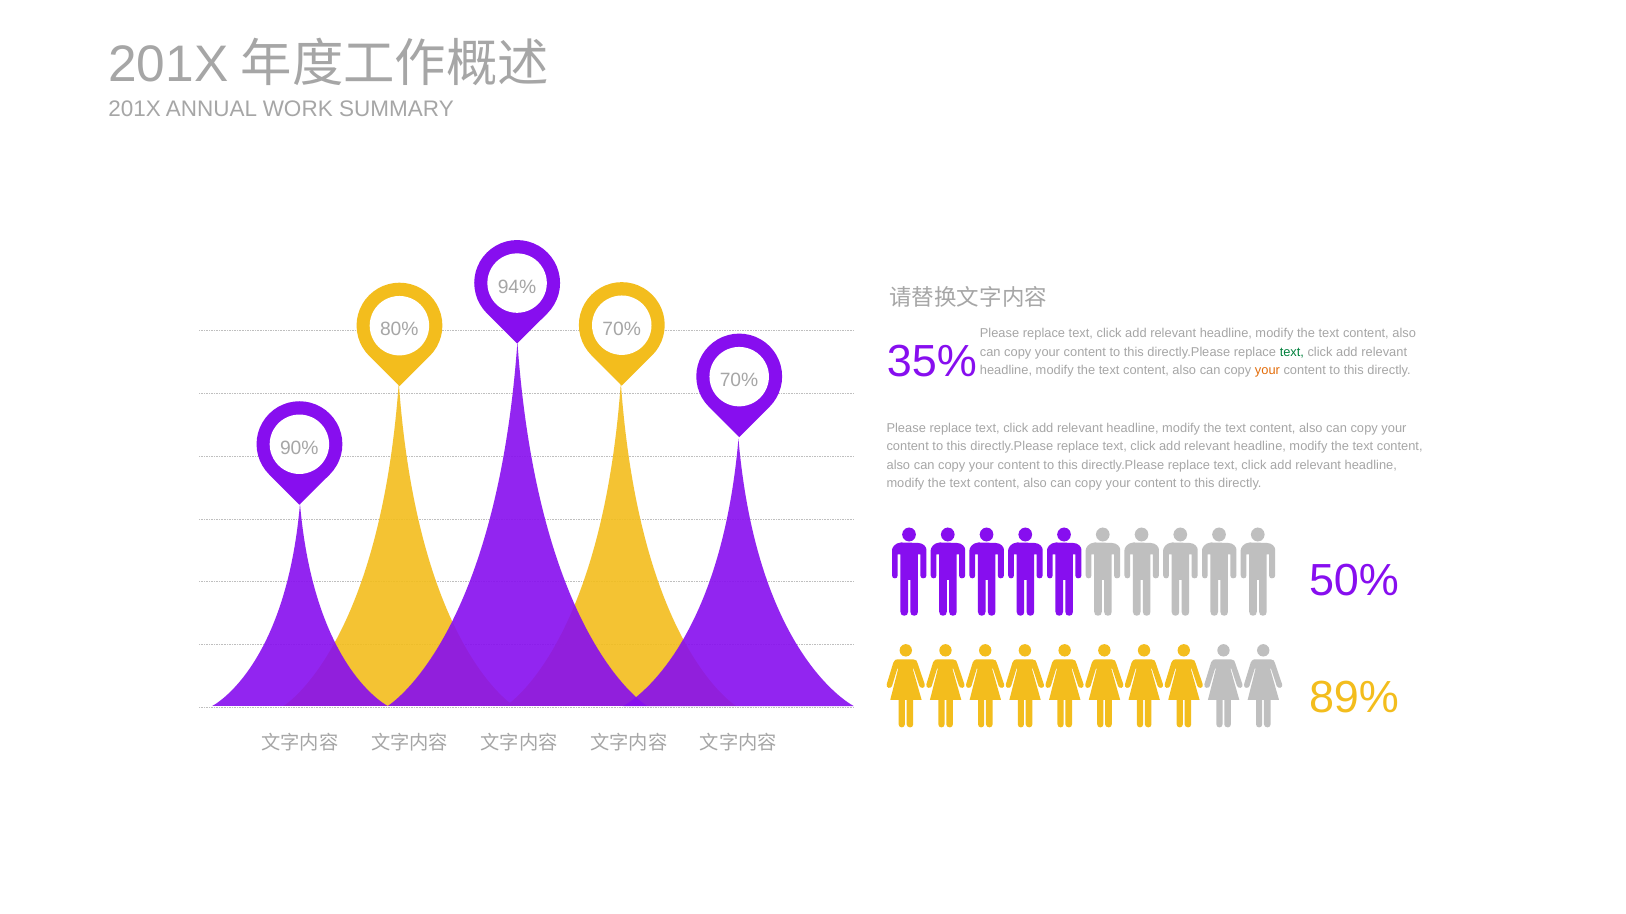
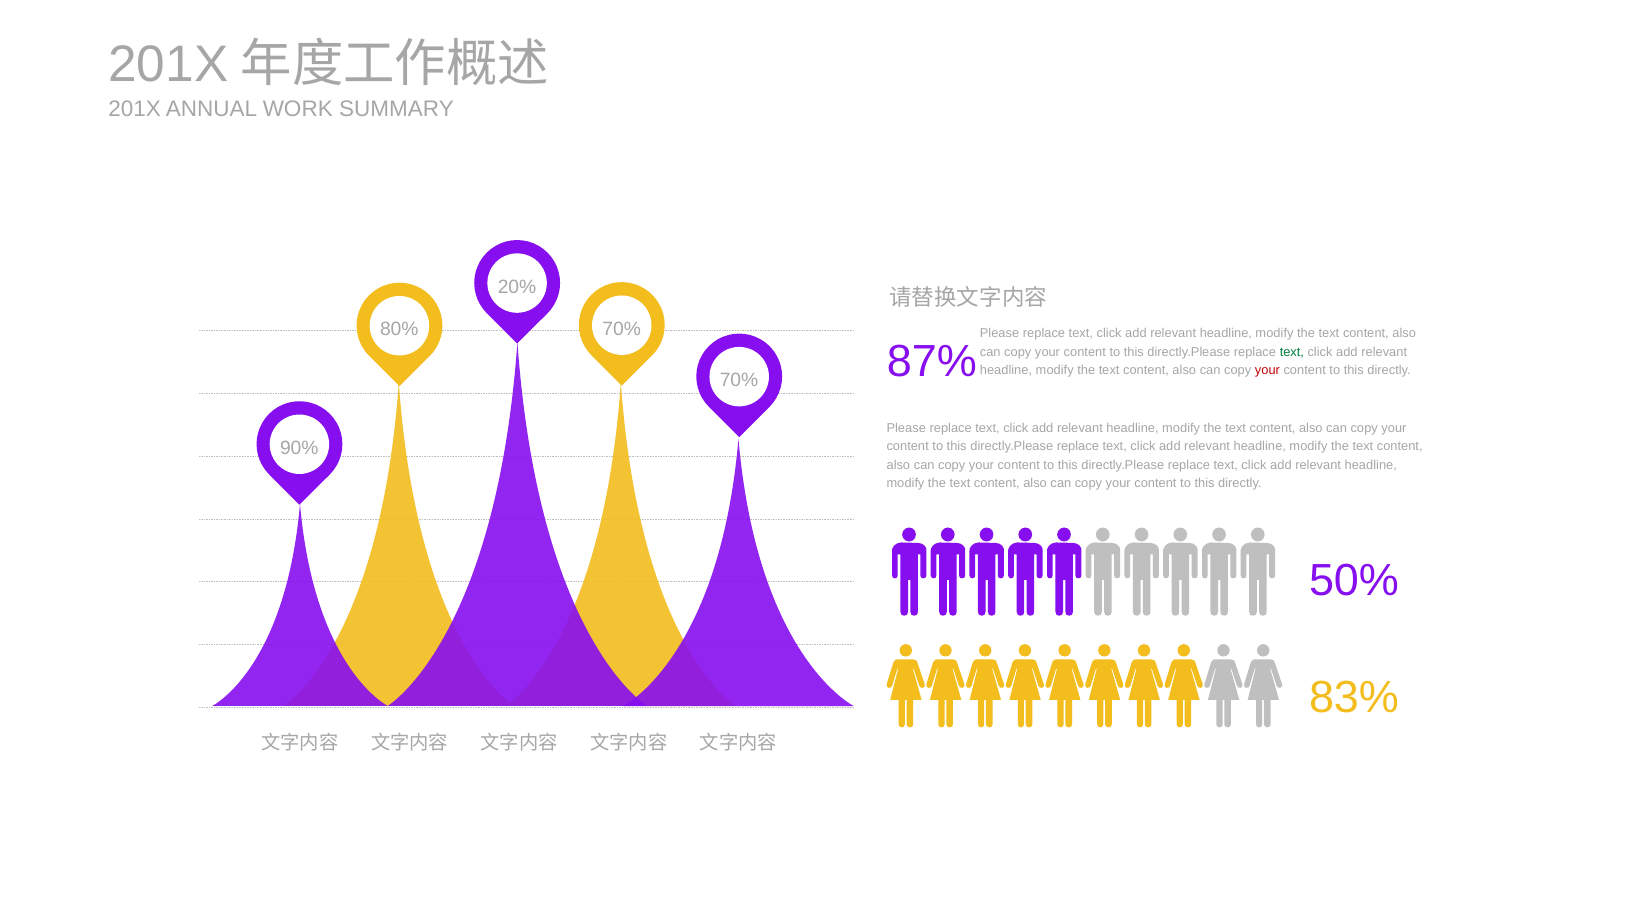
94%: 94% -> 20%
35%: 35% -> 87%
your at (1267, 371) colour: orange -> red
89%: 89% -> 83%
